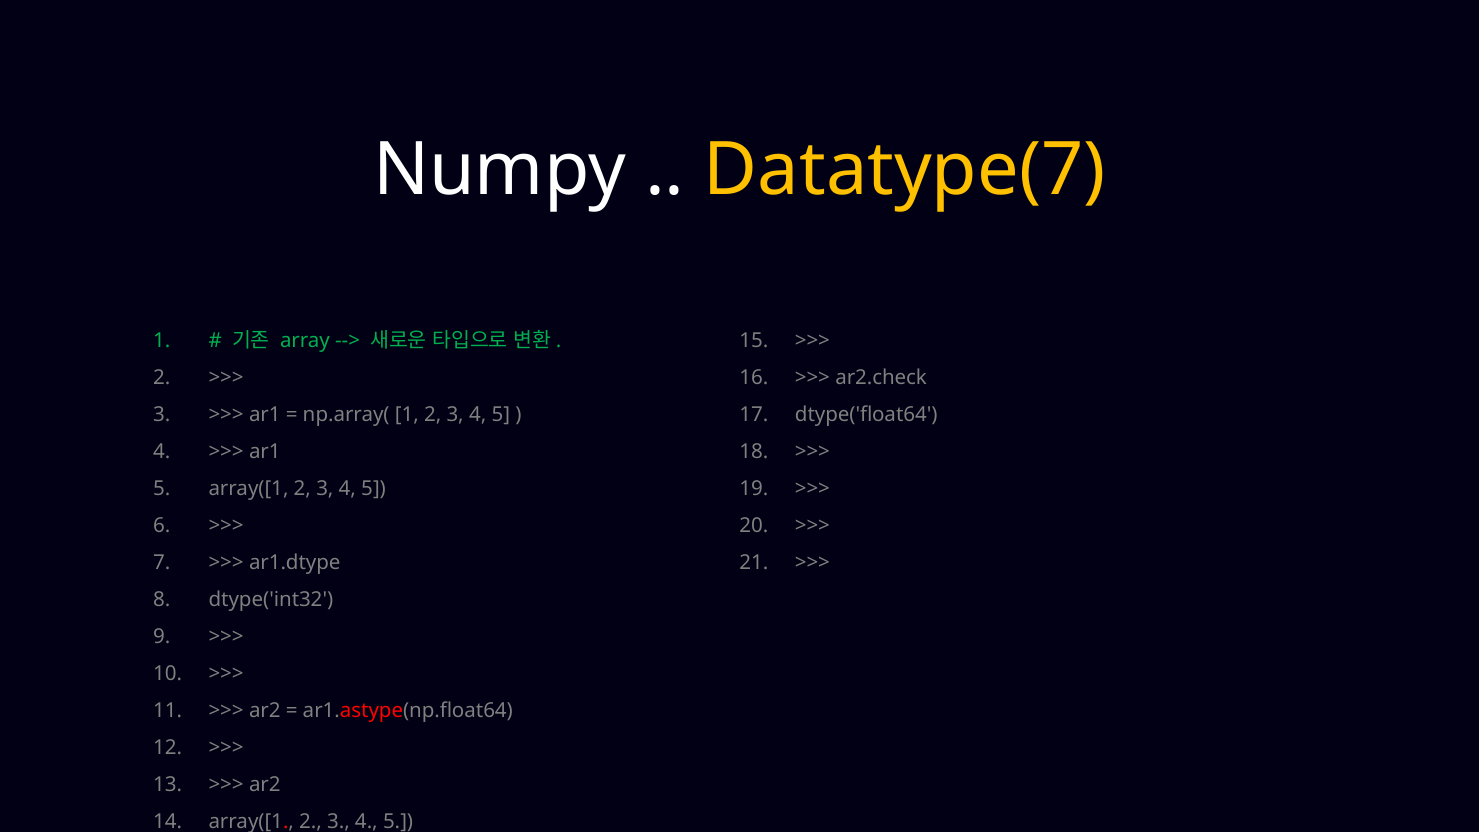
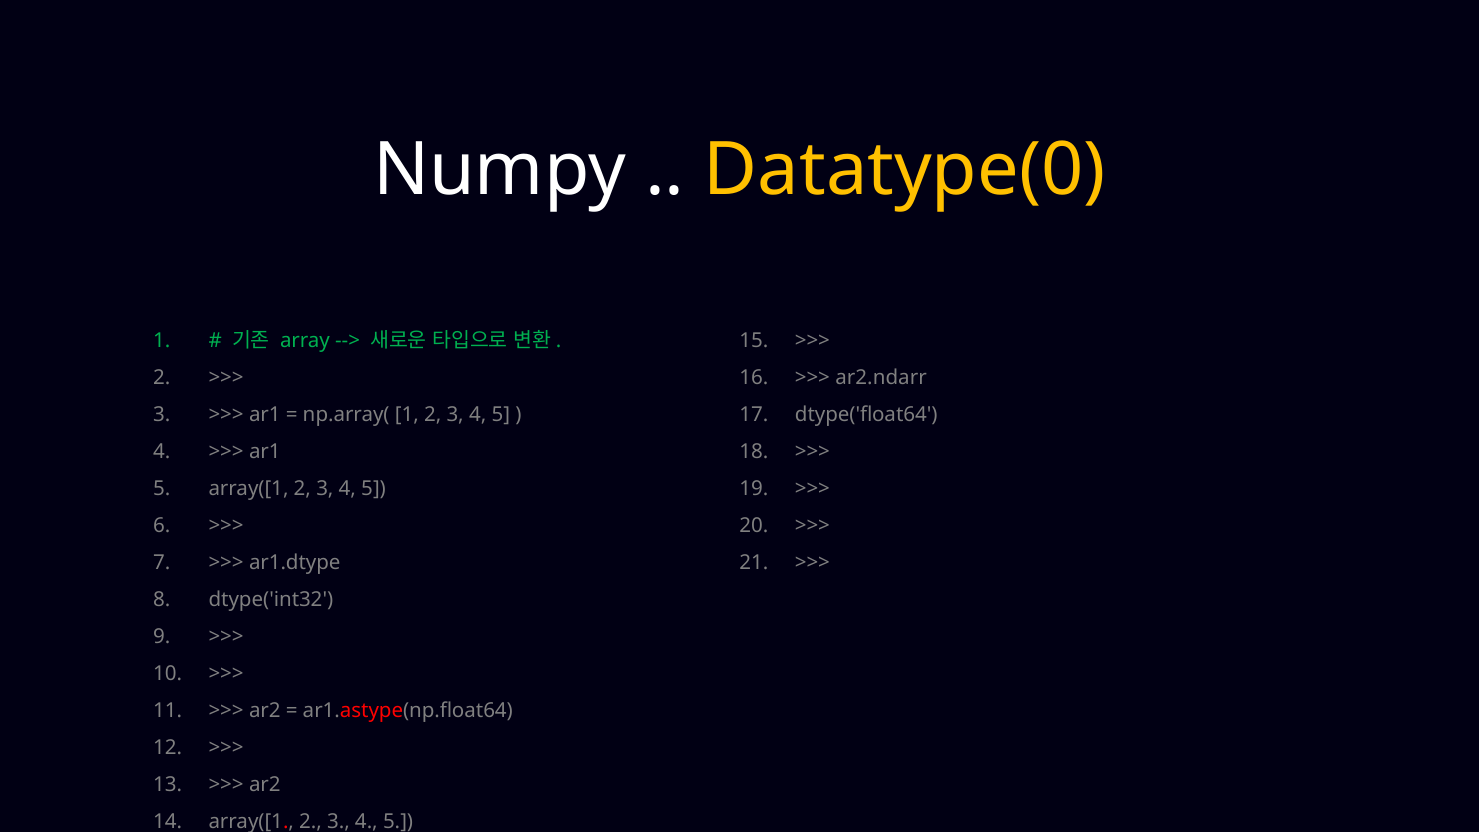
Datatype(7: Datatype(7 -> Datatype(0
ar2.check: ar2.check -> ar2.ndarr
